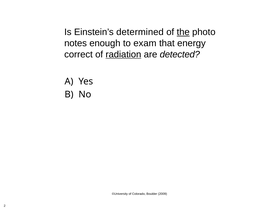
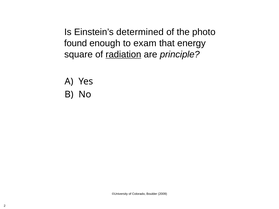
the underline: present -> none
notes: notes -> found
correct: correct -> square
detected: detected -> principle
